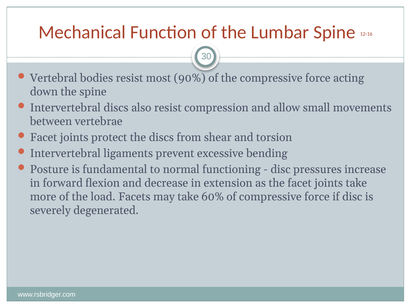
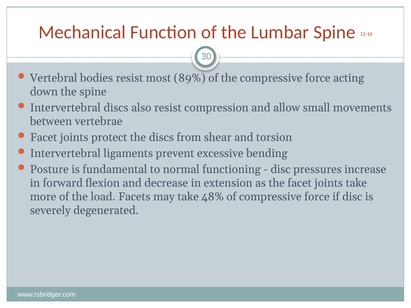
90%: 90% -> 89%
60%: 60% -> 48%
